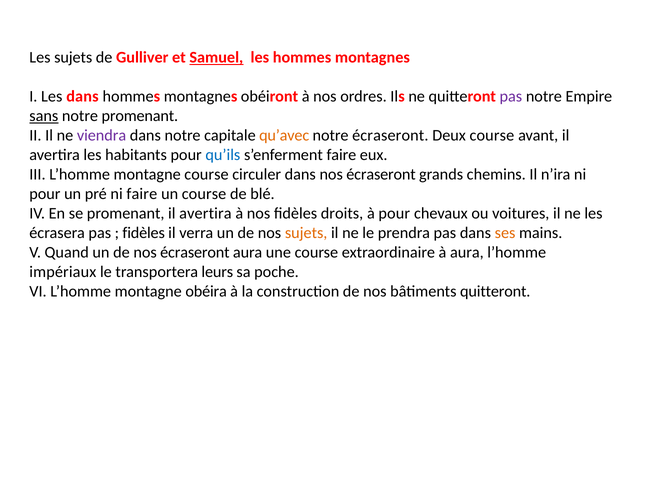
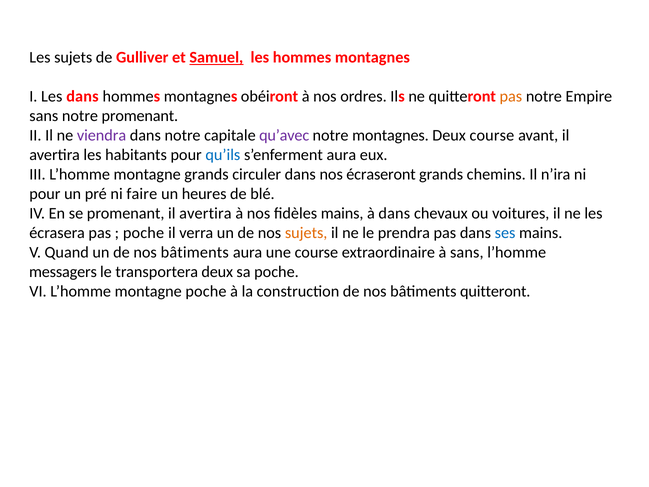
pas at (511, 96) colour: purple -> orange
sans at (44, 116) underline: present -> none
qu’avec colour: orange -> purple
notre écraseront: écraseront -> montagnes
s’enferment faire: faire -> aura
montagne course: course -> grands
un course: course -> heures
fidèles droits: droits -> mains
à pour: pour -> dans
fidèles at (144, 233): fidèles -> poche
ses colour: orange -> blue
un de nos écraseront: écraseront -> bâtiments
à aura: aura -> sans
impériaux: impériaux -> messagers
transportera leurs: leurs -> deux
montagne obéira: obéira -> poche
